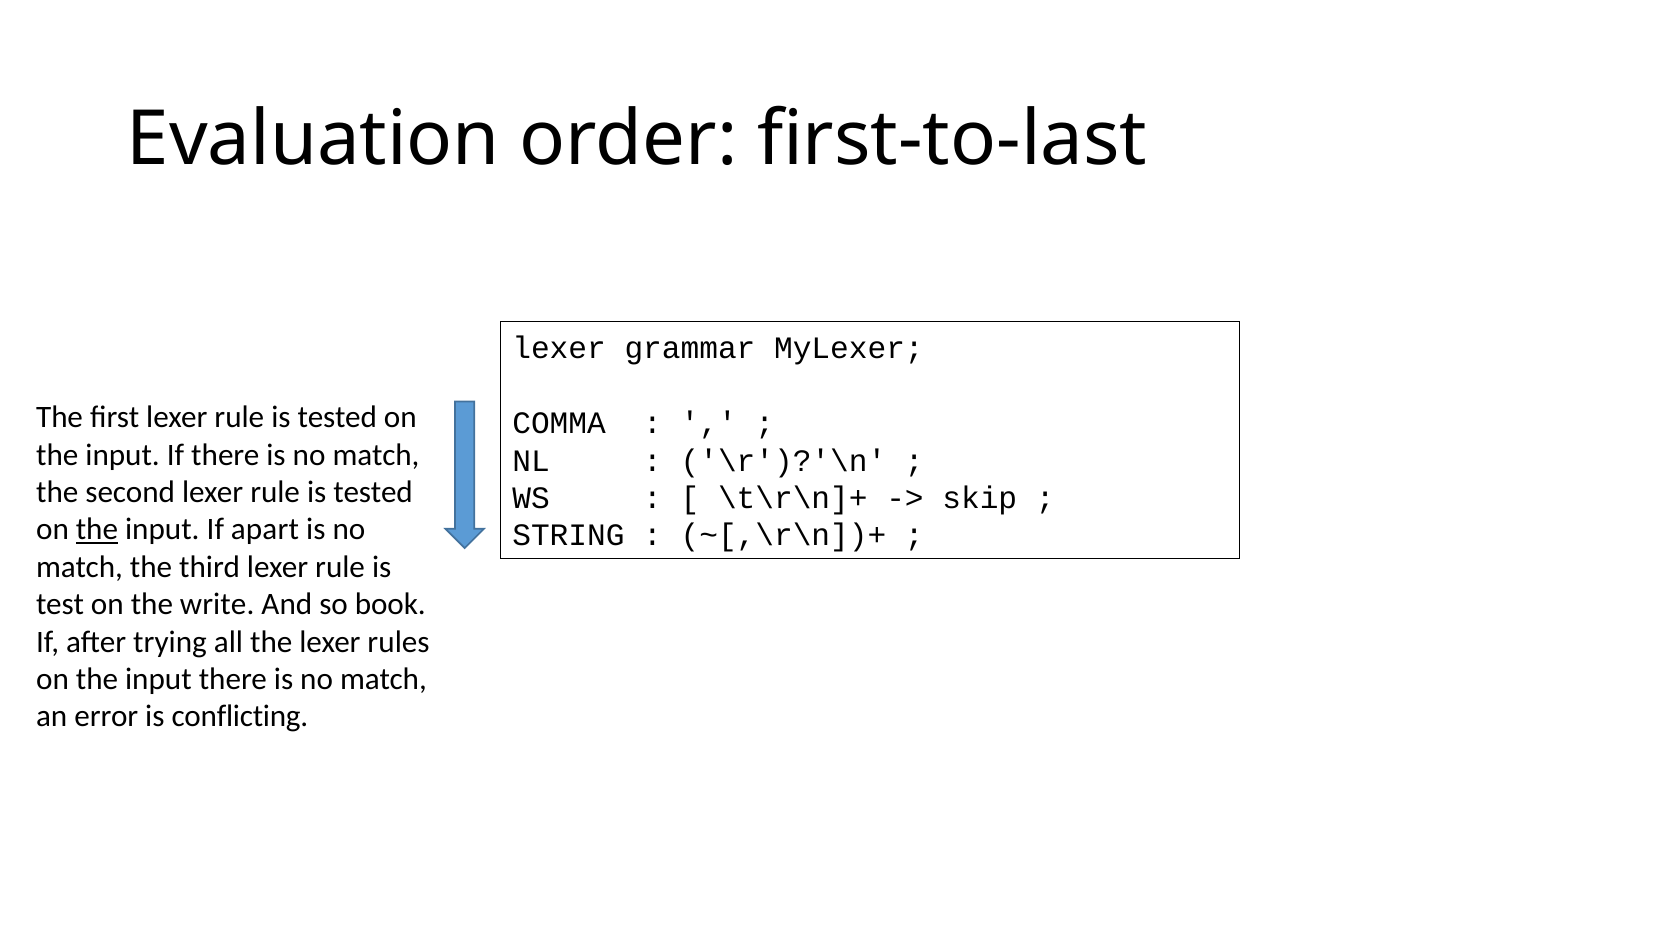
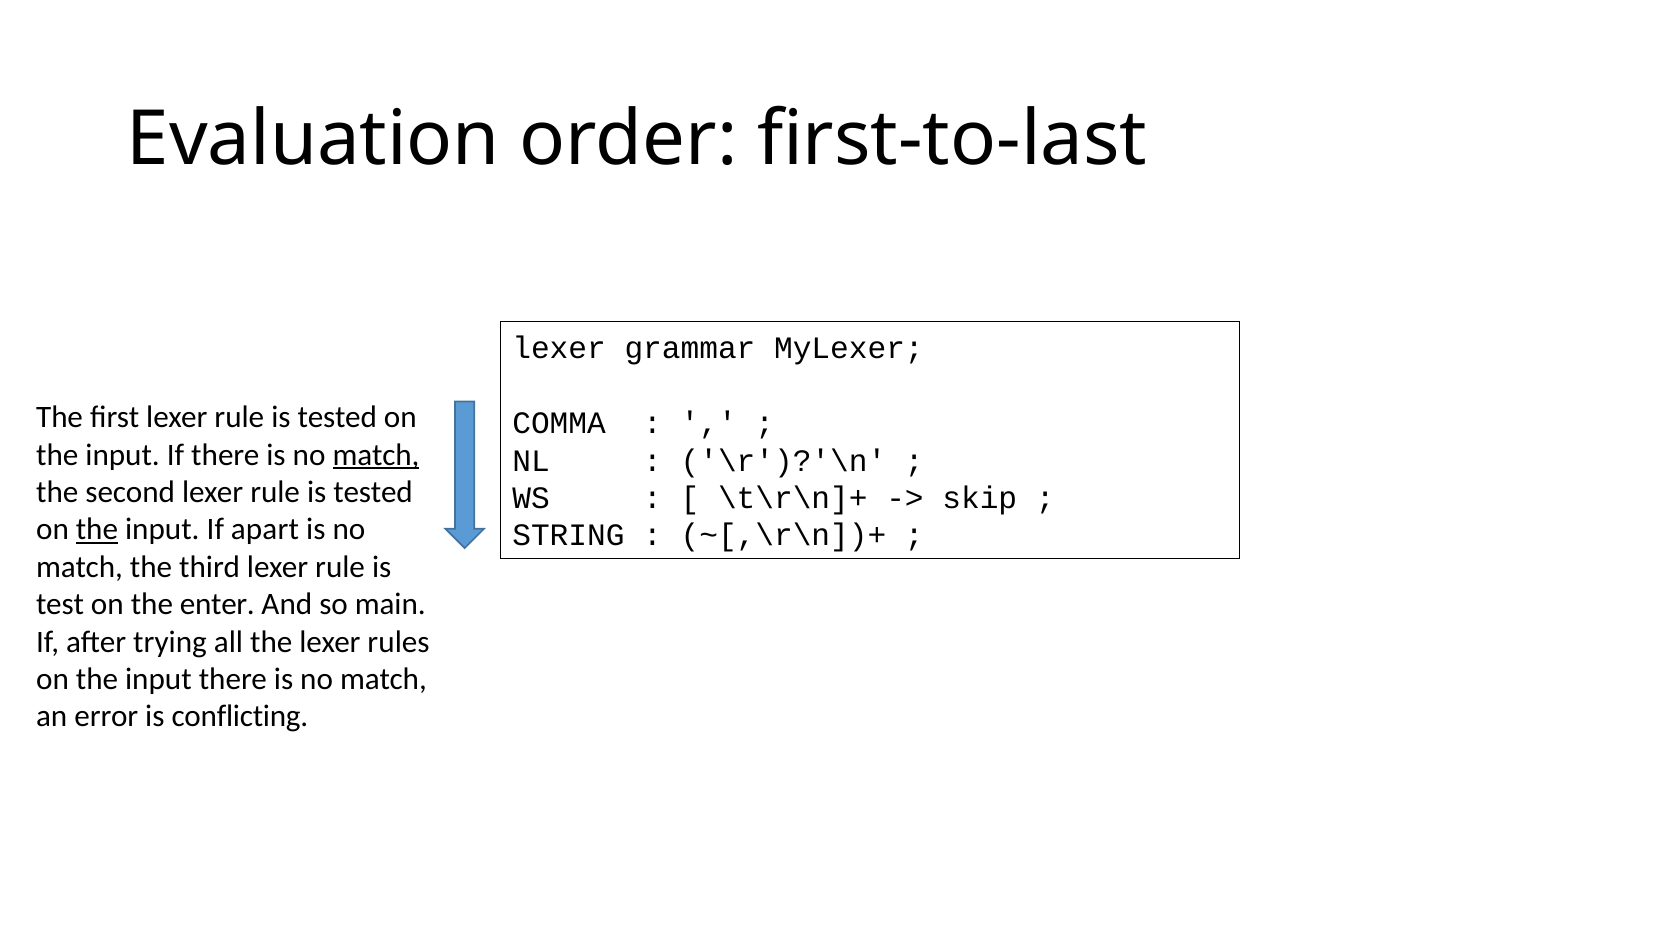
match at (376, 455) underline: none -> present
write: write -> enter
book: book -> main
